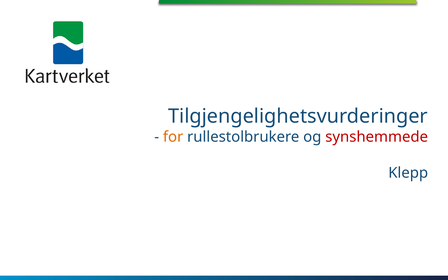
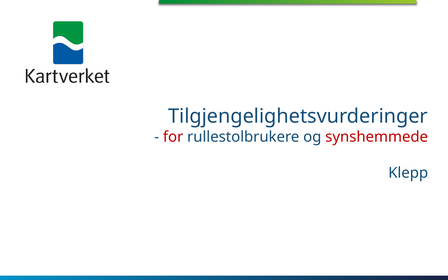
for colour: orange -> red
